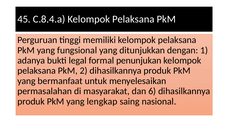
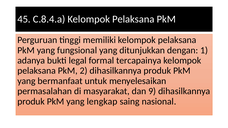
penunjukan: penunjukan -> tercapainya
6: 6 -> 9
